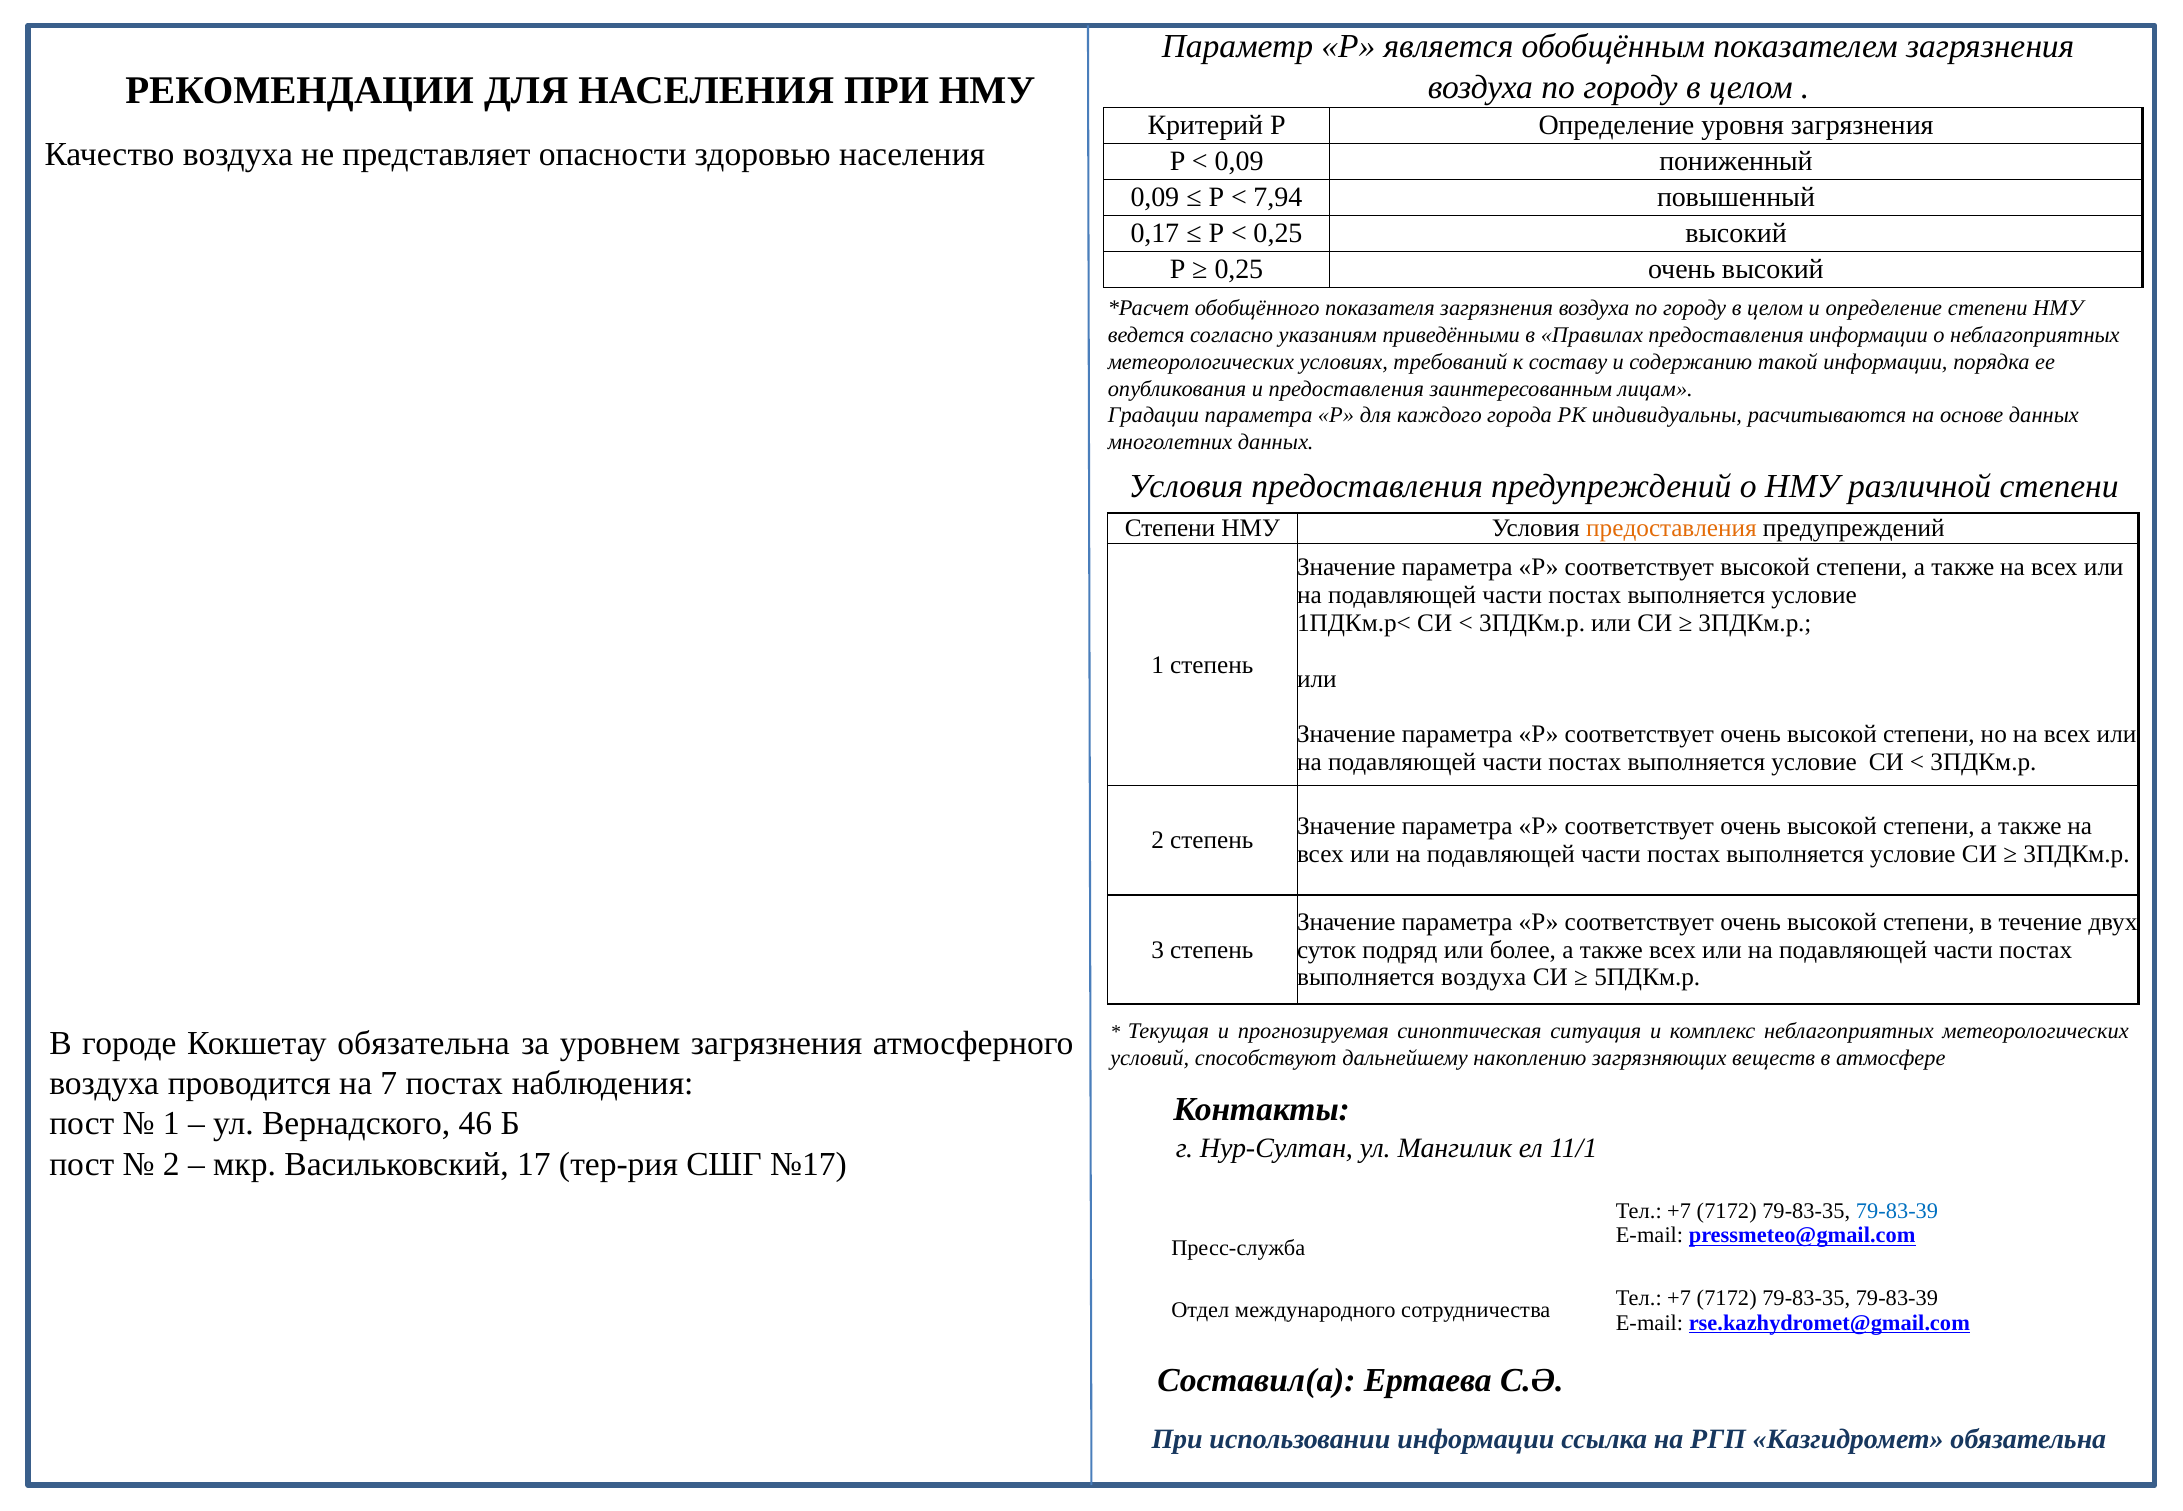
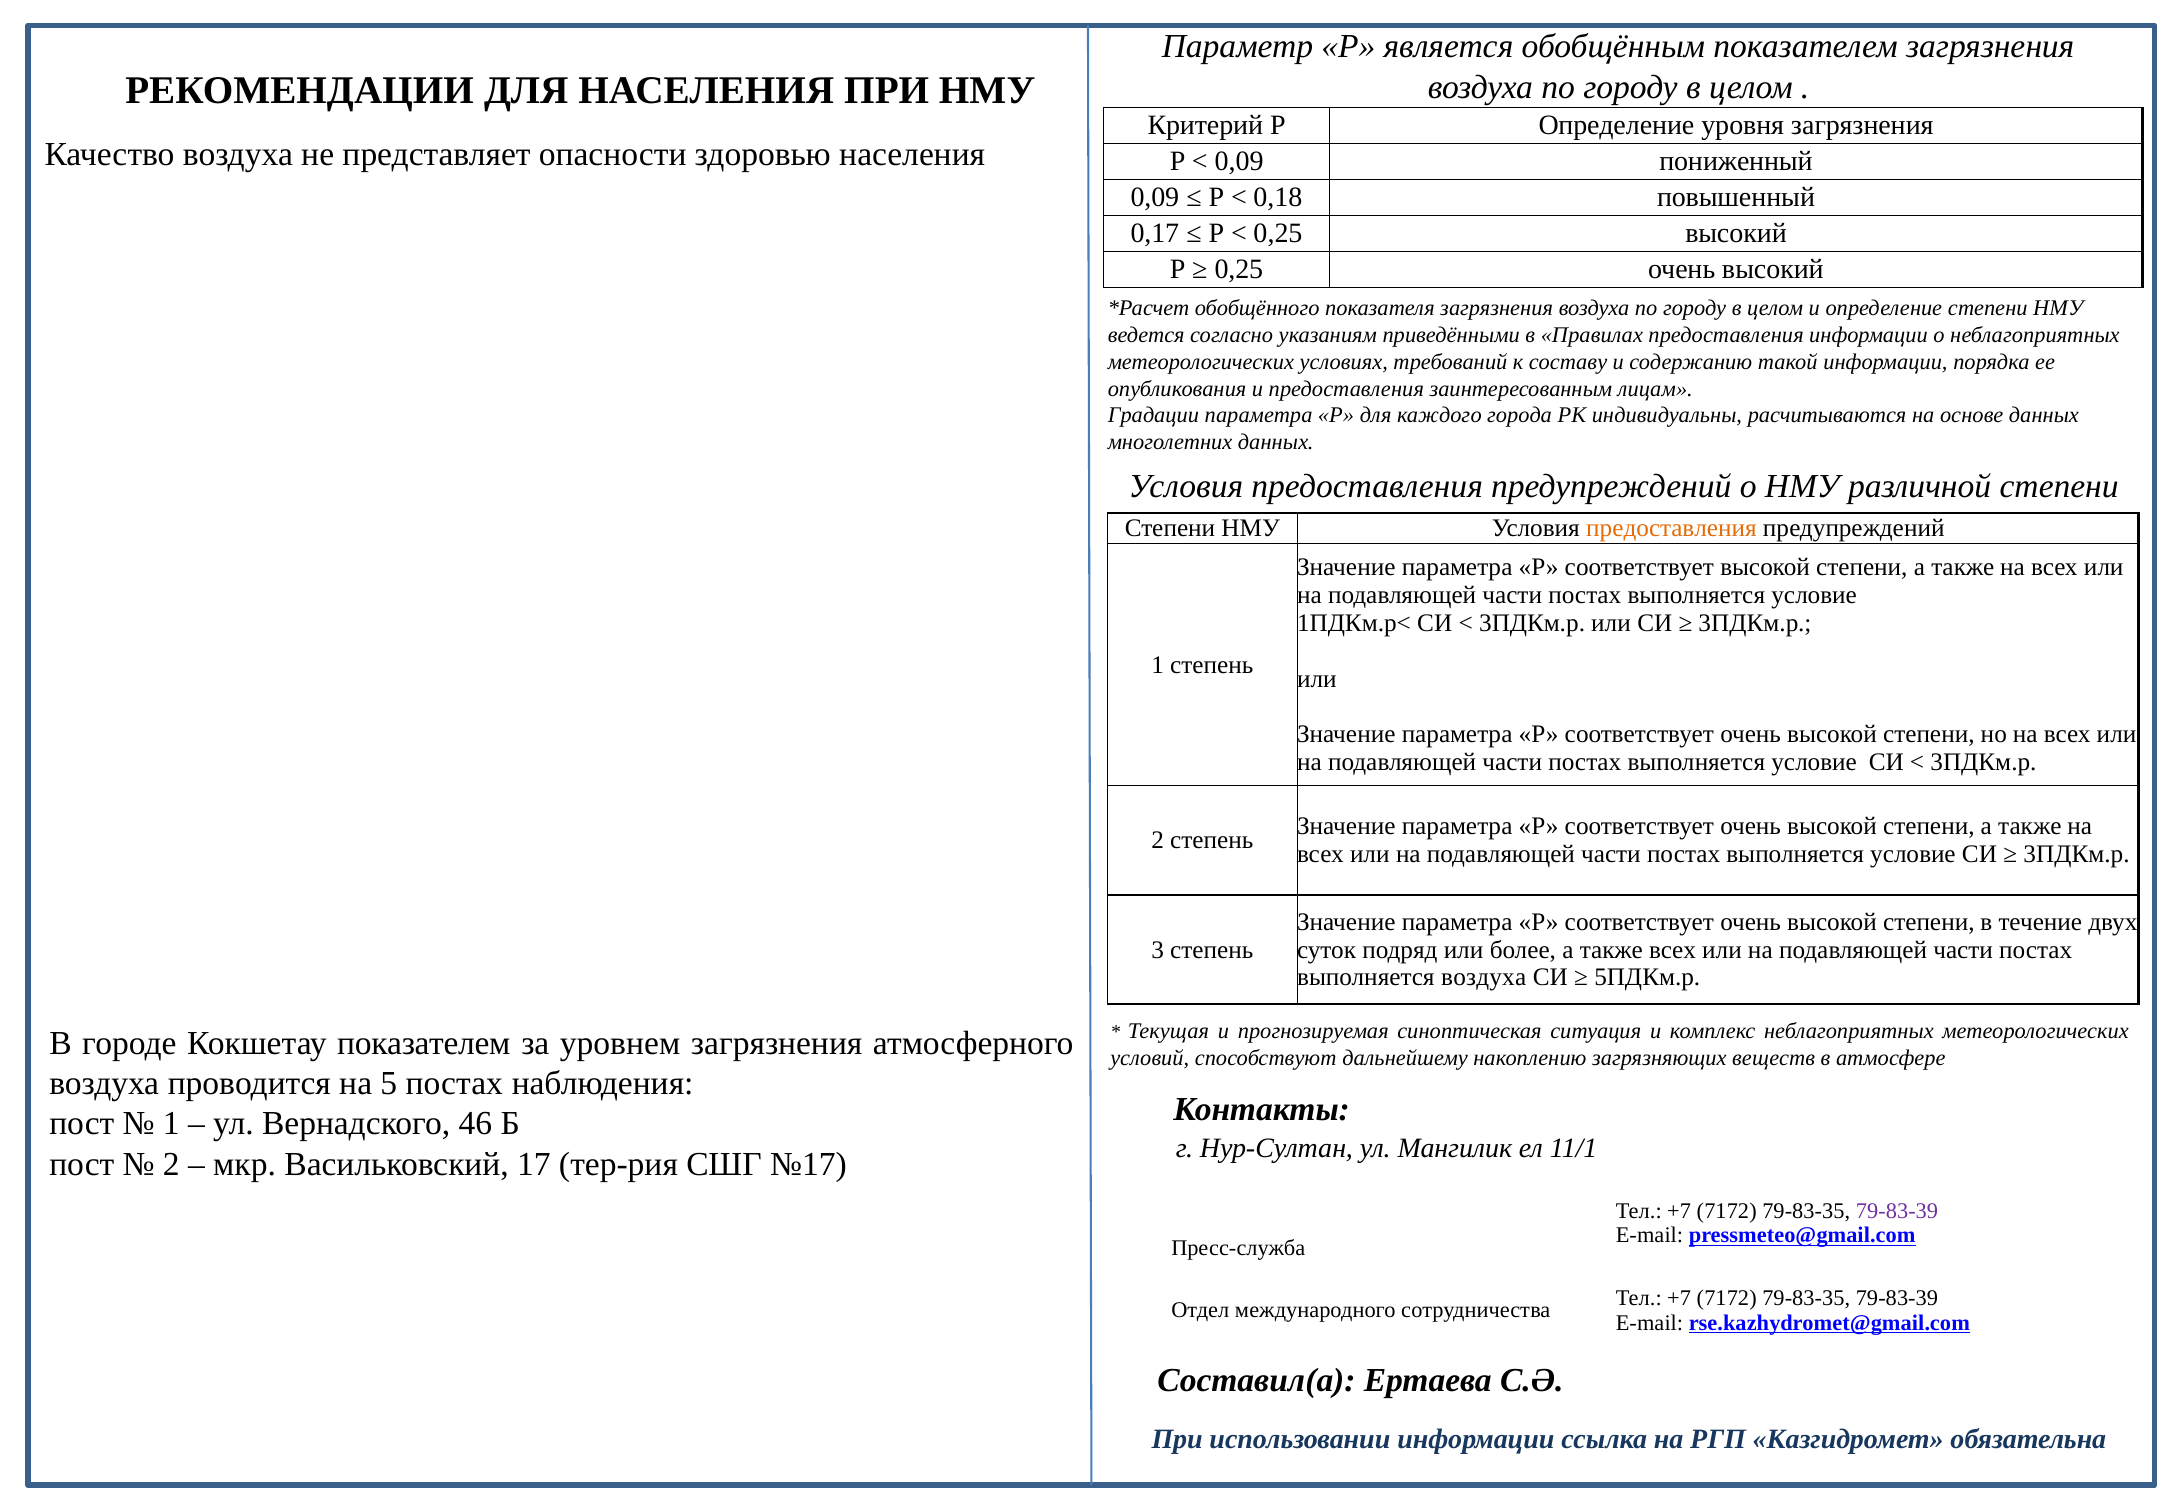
7,94: 7,94 -> 0,18
Кокшетау обязательна: обязательна -> показателем
7: 7 -> 5
79-83-39 at (1897, 1211) colour: blue -> purple
